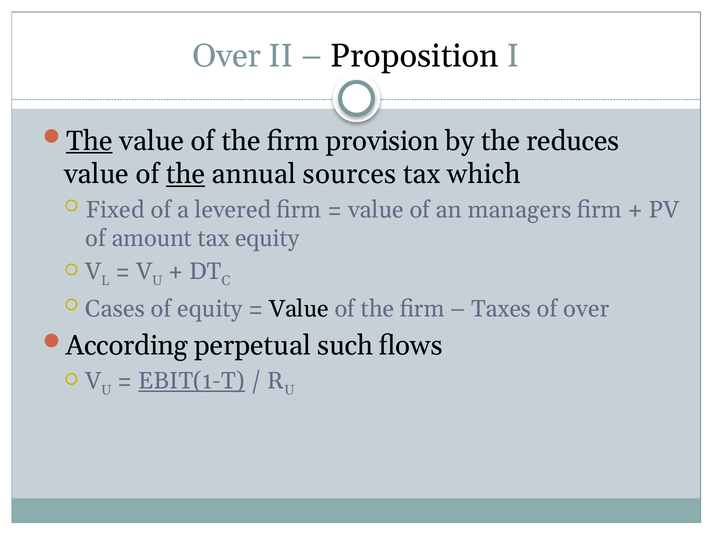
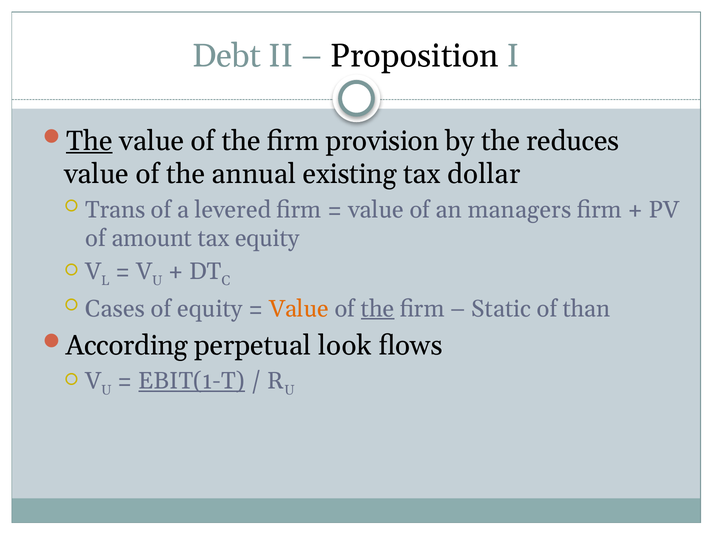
Over at (227, 56): Over -> Debt
the at (186, 174) underline: present -> none
sources: sources -> existing
which: which -> dollar
Fixed: Fixed -> Trans
Value at (299, 309) colour: black -> orange
the at (378, 309) underline: none -> present
Taxes: Taxes -> Static
of over: over -> than
such: such -> look
